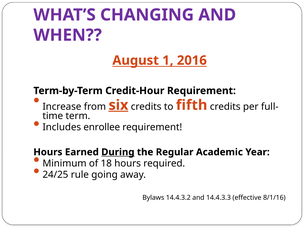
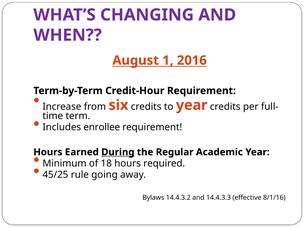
six underline: present -> none
to fifth: fifth -> year
24/25: 24/25 -> 45/25
